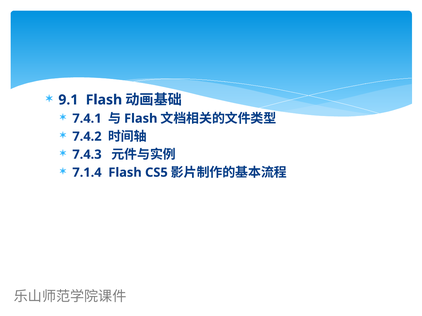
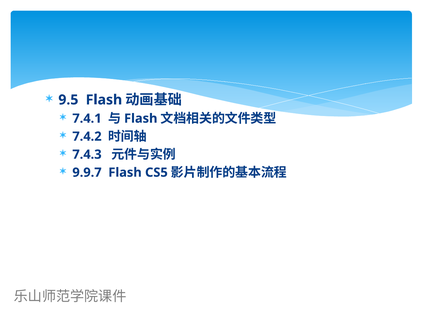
9.1: 9.1 -> 9.5
7.1.4: 7.1.4 -> 9.9.7
